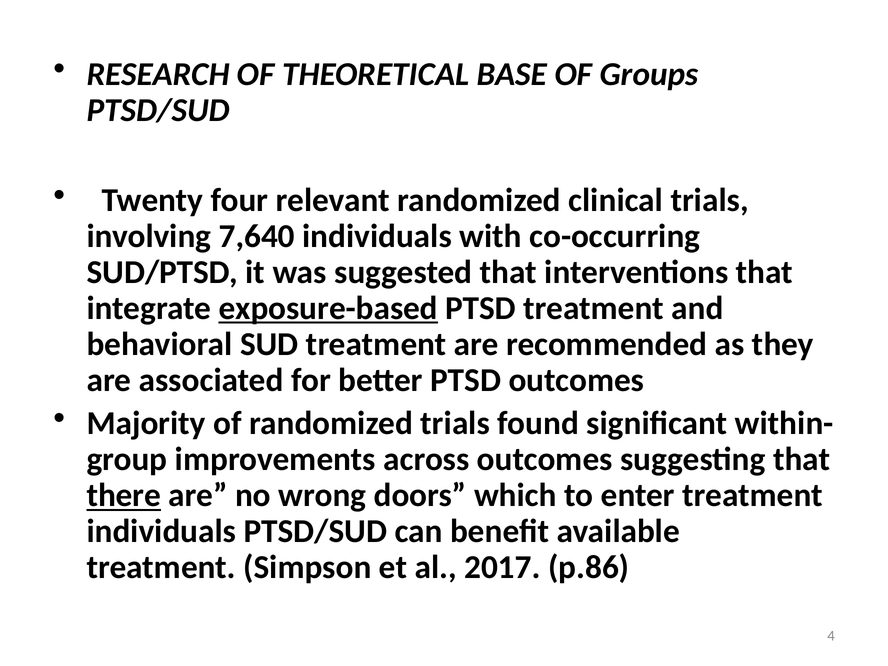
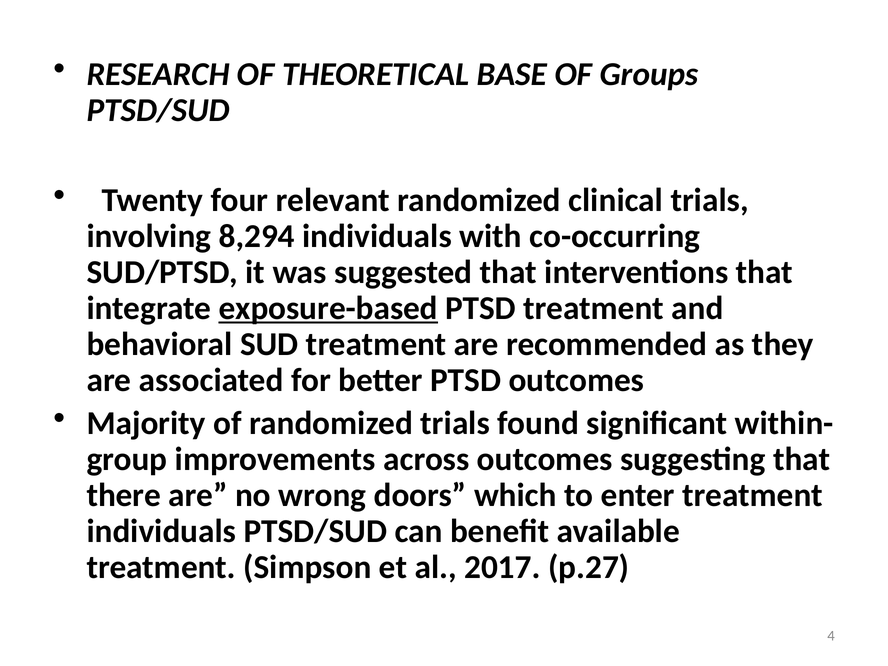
7,640: 7,640 -> 8,294
there underline: present -> none
p.86: p.86 -> p.27
